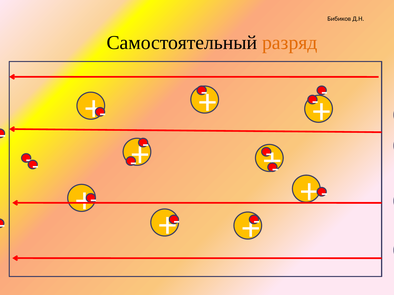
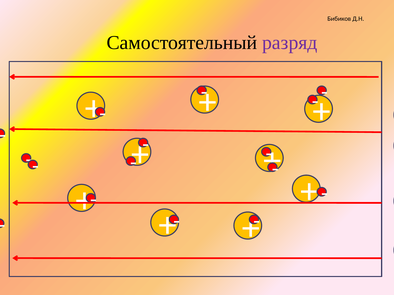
разряд colour: orange -> purple
